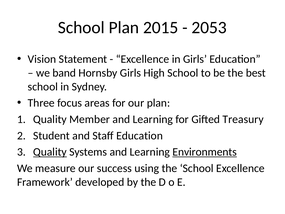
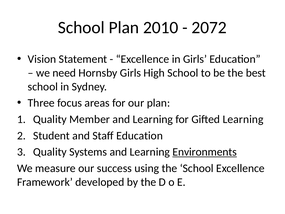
2015: 2015 -> 2010
2053: 2053 -> 2072
band: band -> need
Gifted Treasury: Treasury -> Learning
Quality at (50, 152) underline: present -> none
